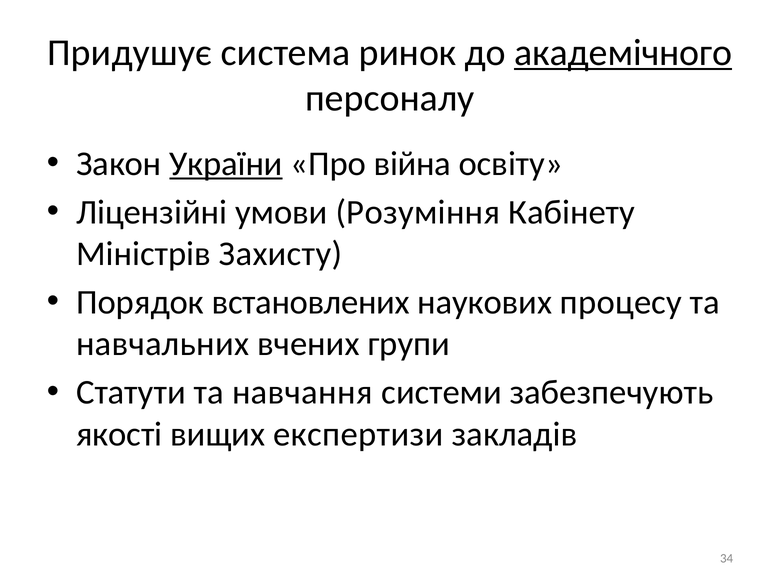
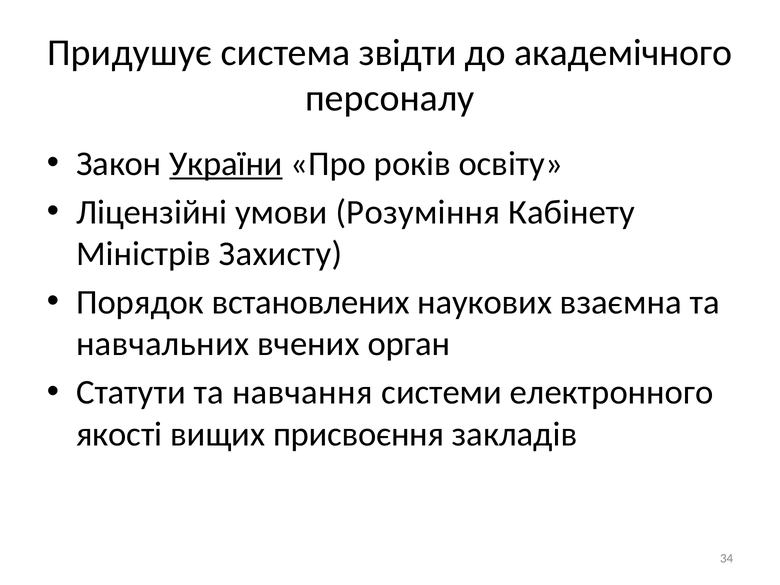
ринок: ринок -> звідти
академічного underline: present -> none
війна: війна -> років
процесу: процесу -> взаємна
групи: групи -> орган
забезпечують: забезпечують -> електронного
експертизи: експертизи -> присвоєння
